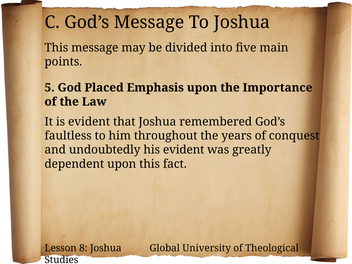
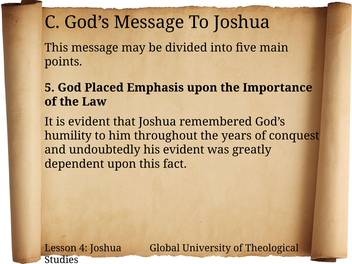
faultless: faultless -> humility
8: 8 -> 4
